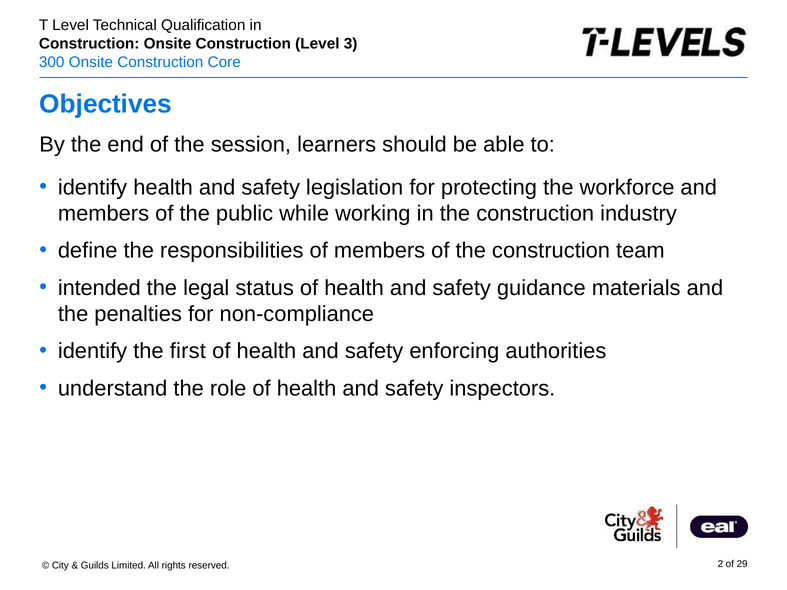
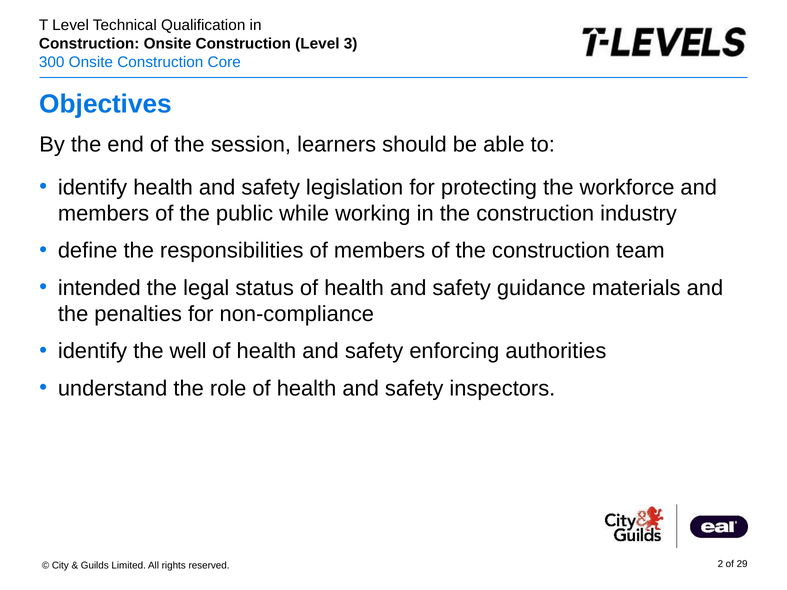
first: first -> well
